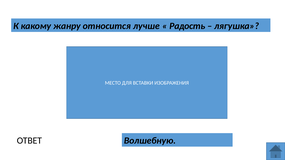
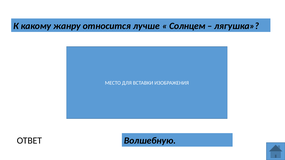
Радость: Радость -> Солнцем
